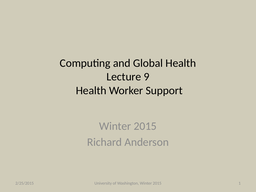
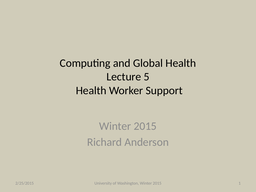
9: 9 -> 5
